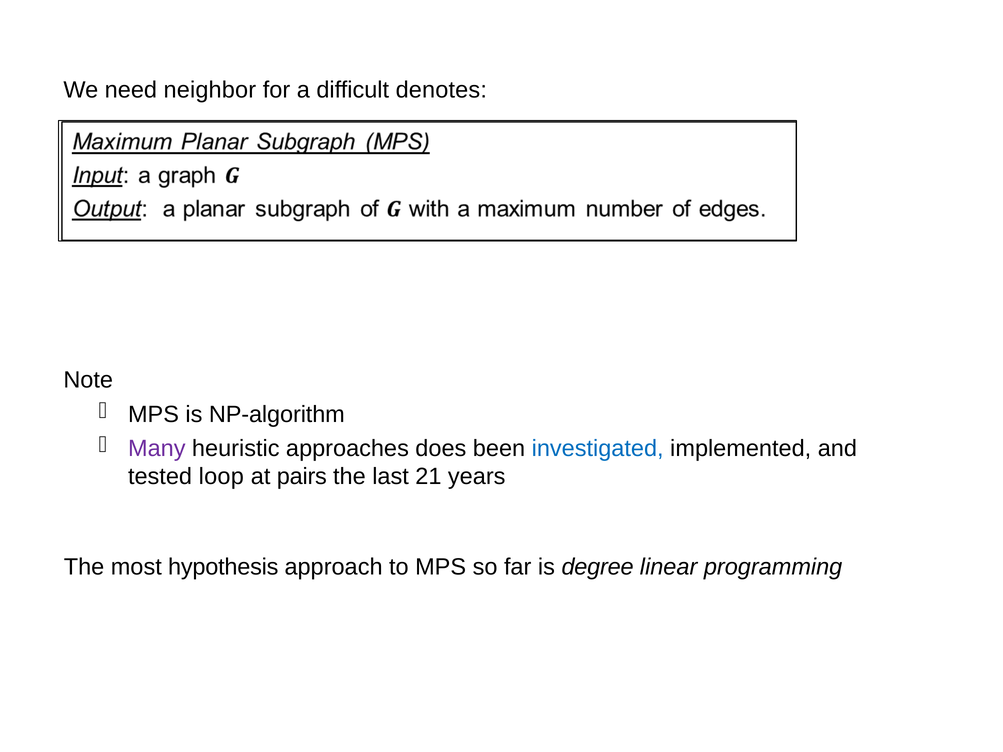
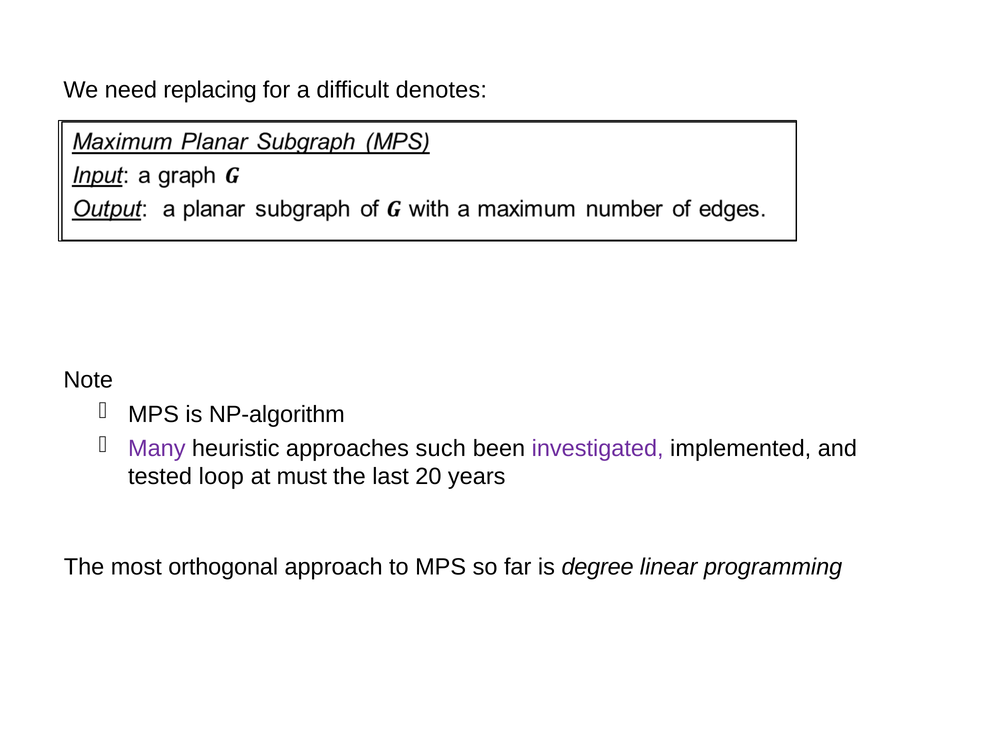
neighbor: neighbor -> replacing
does: does -> such
investigated colour: blue -> purple
pairs: pairs -> must
21: 21 -> 20
hypothesis: hypothesis -> orthogonal
